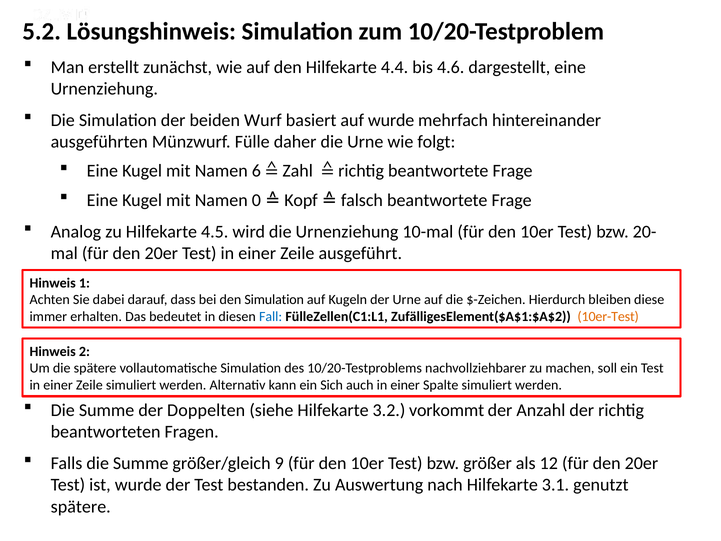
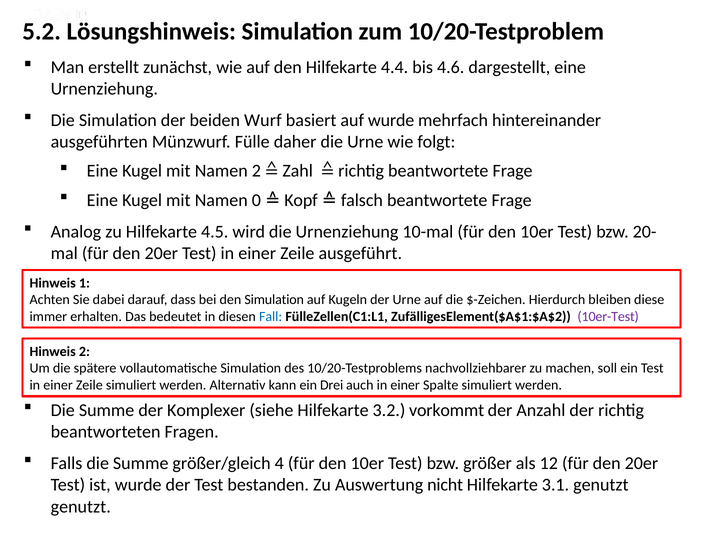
Namen 6: 6 -> 2
10er-Test colour: orange -> purple
Sich: Sich -> Drei
Doppelten: Doppelten -> Komplexer
9: 9 -> 4
nach: nach -> nicht
spätere at (81, 506): spätere -> genutzt
